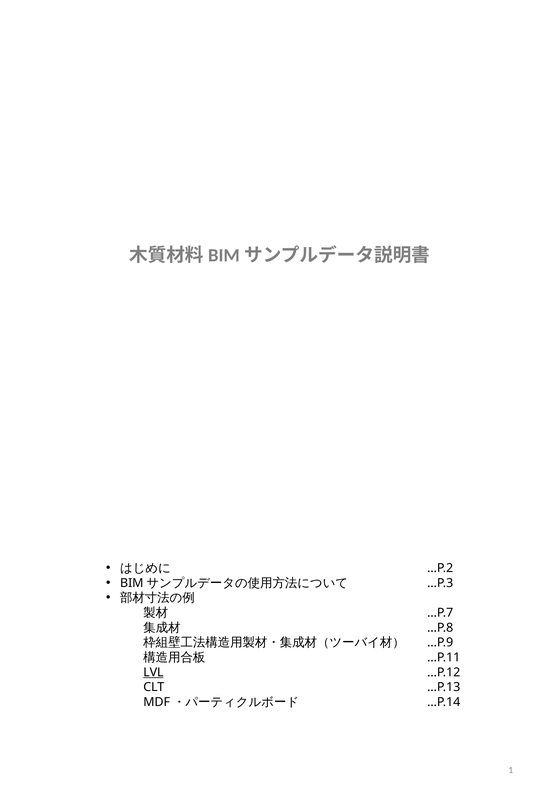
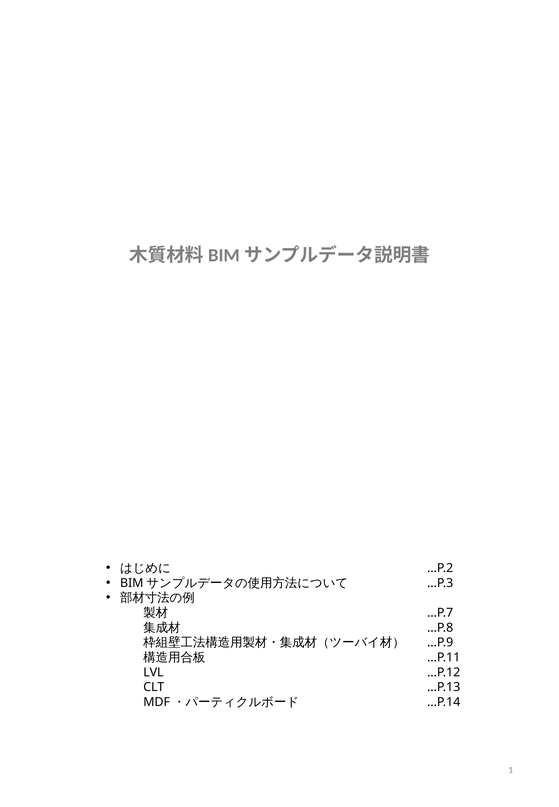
LVL underline: present -> none
